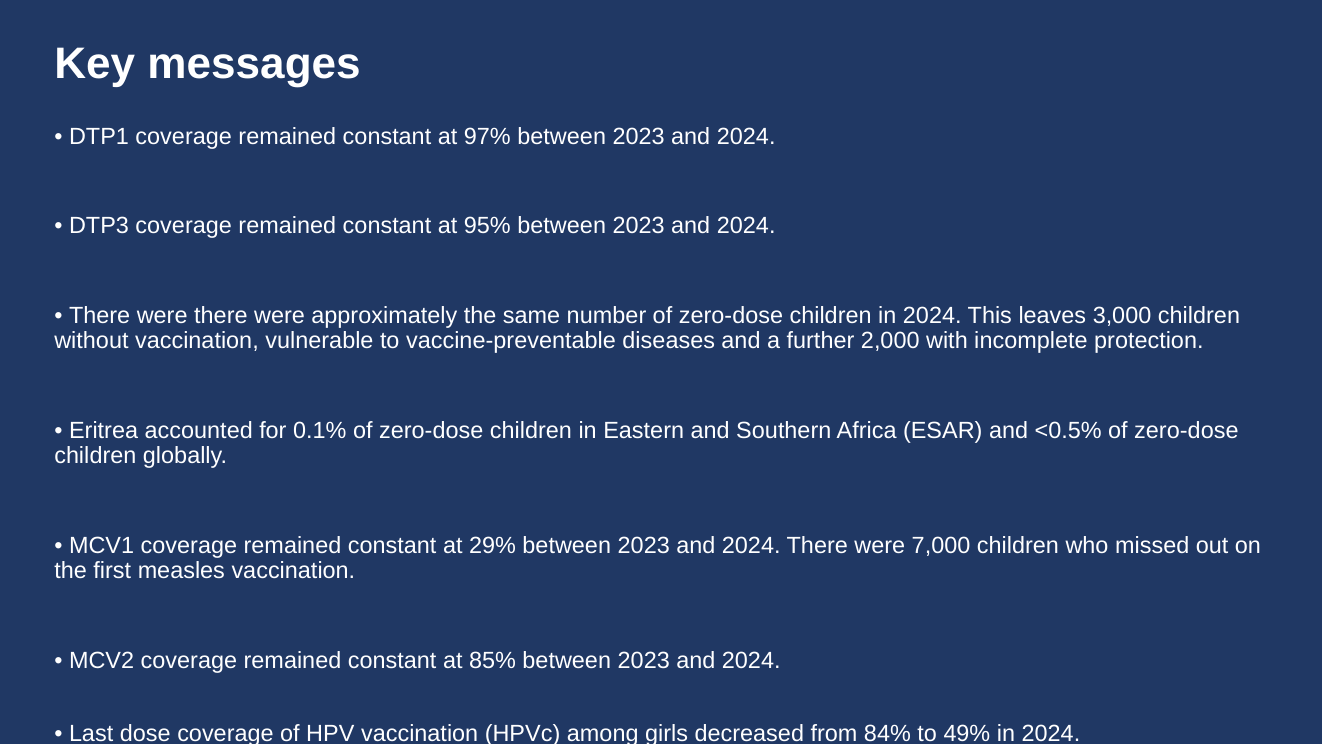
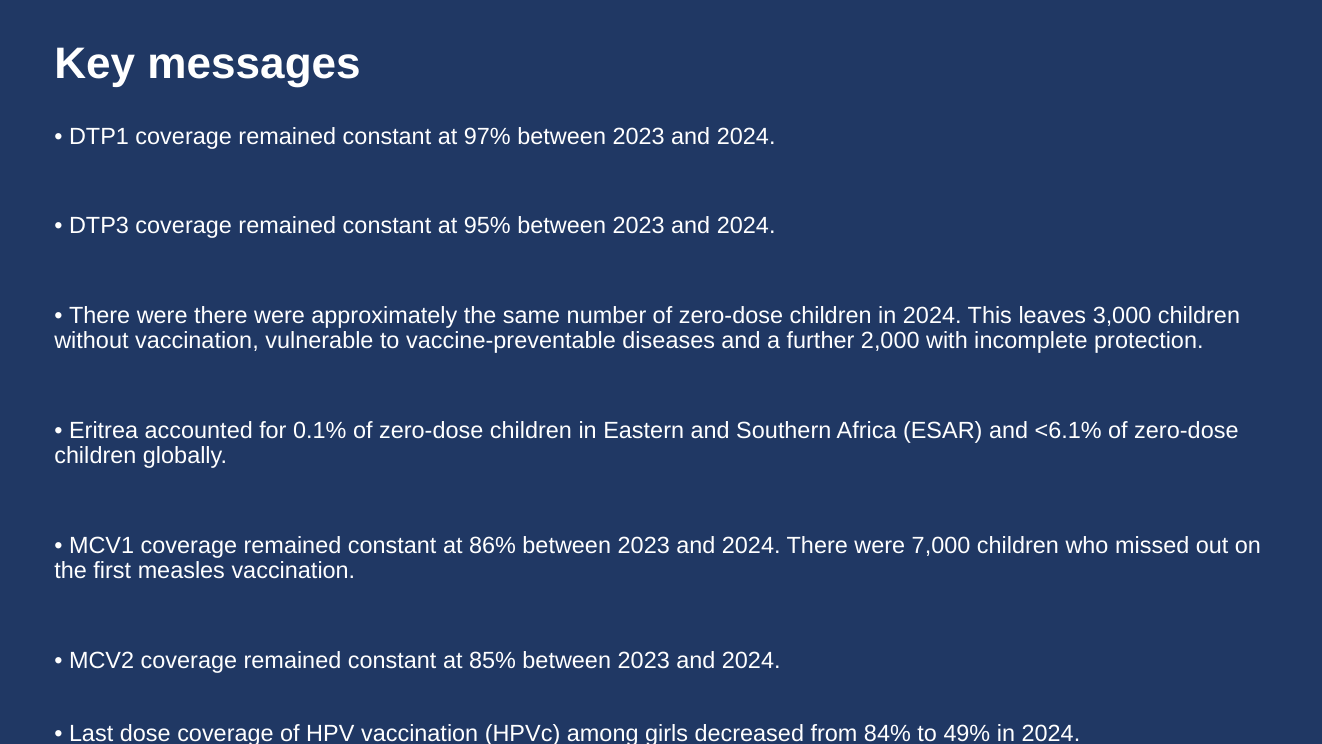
<0.5%: <0.5% -> <6.1%
29%: 29% -> 86%
